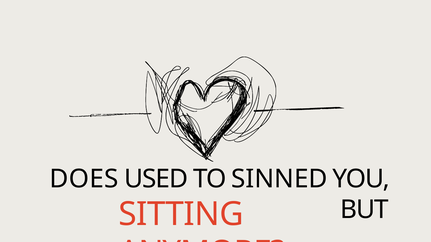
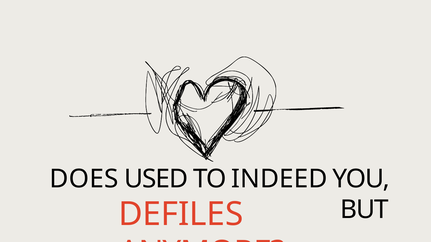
SINNED: SINNED -> INDEED
SITTING: SITTING -> DEFILES
